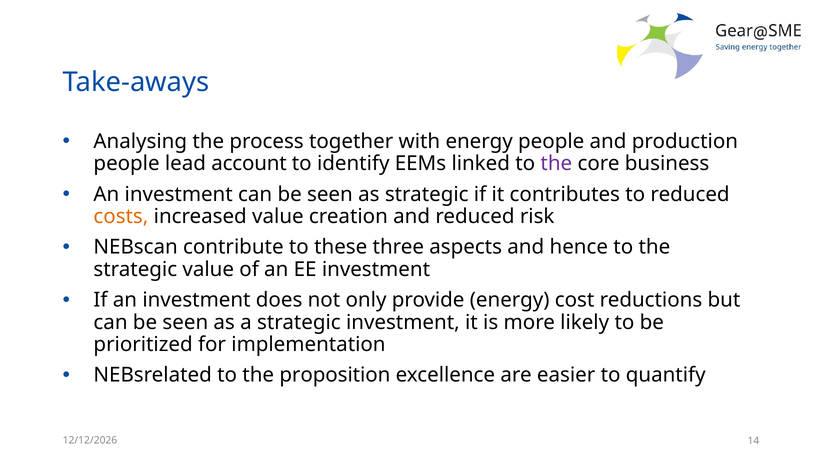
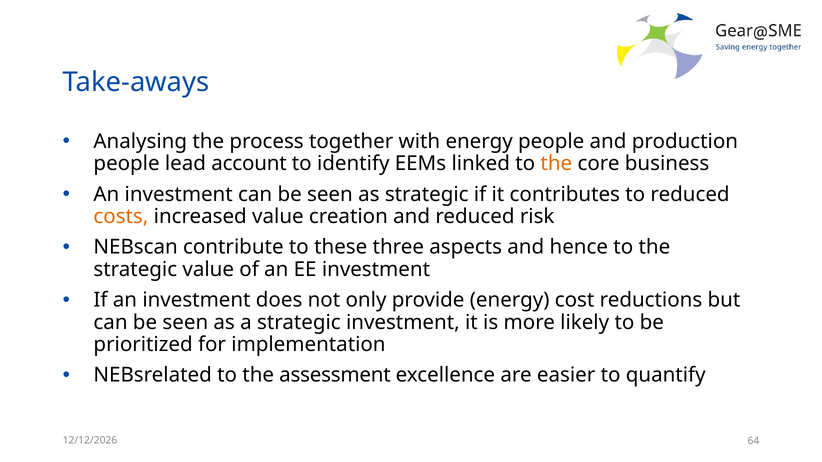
the at (556, 164) colour: purple -> orange
proposition: proposition -> assessment
14: 14 -> 64
